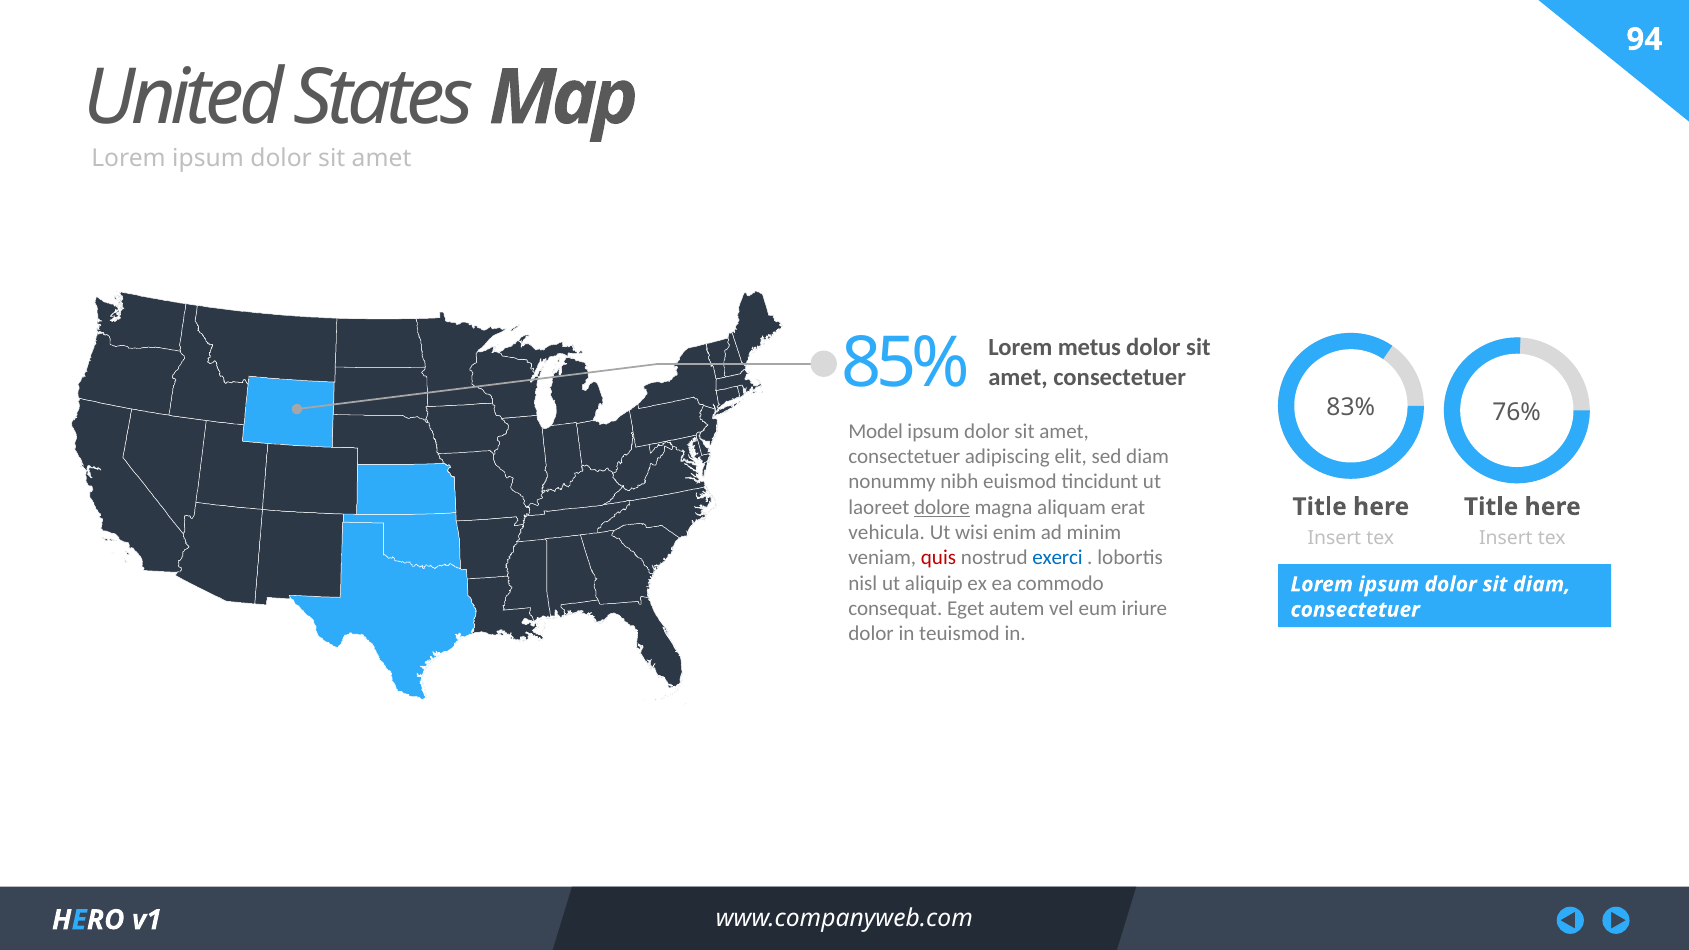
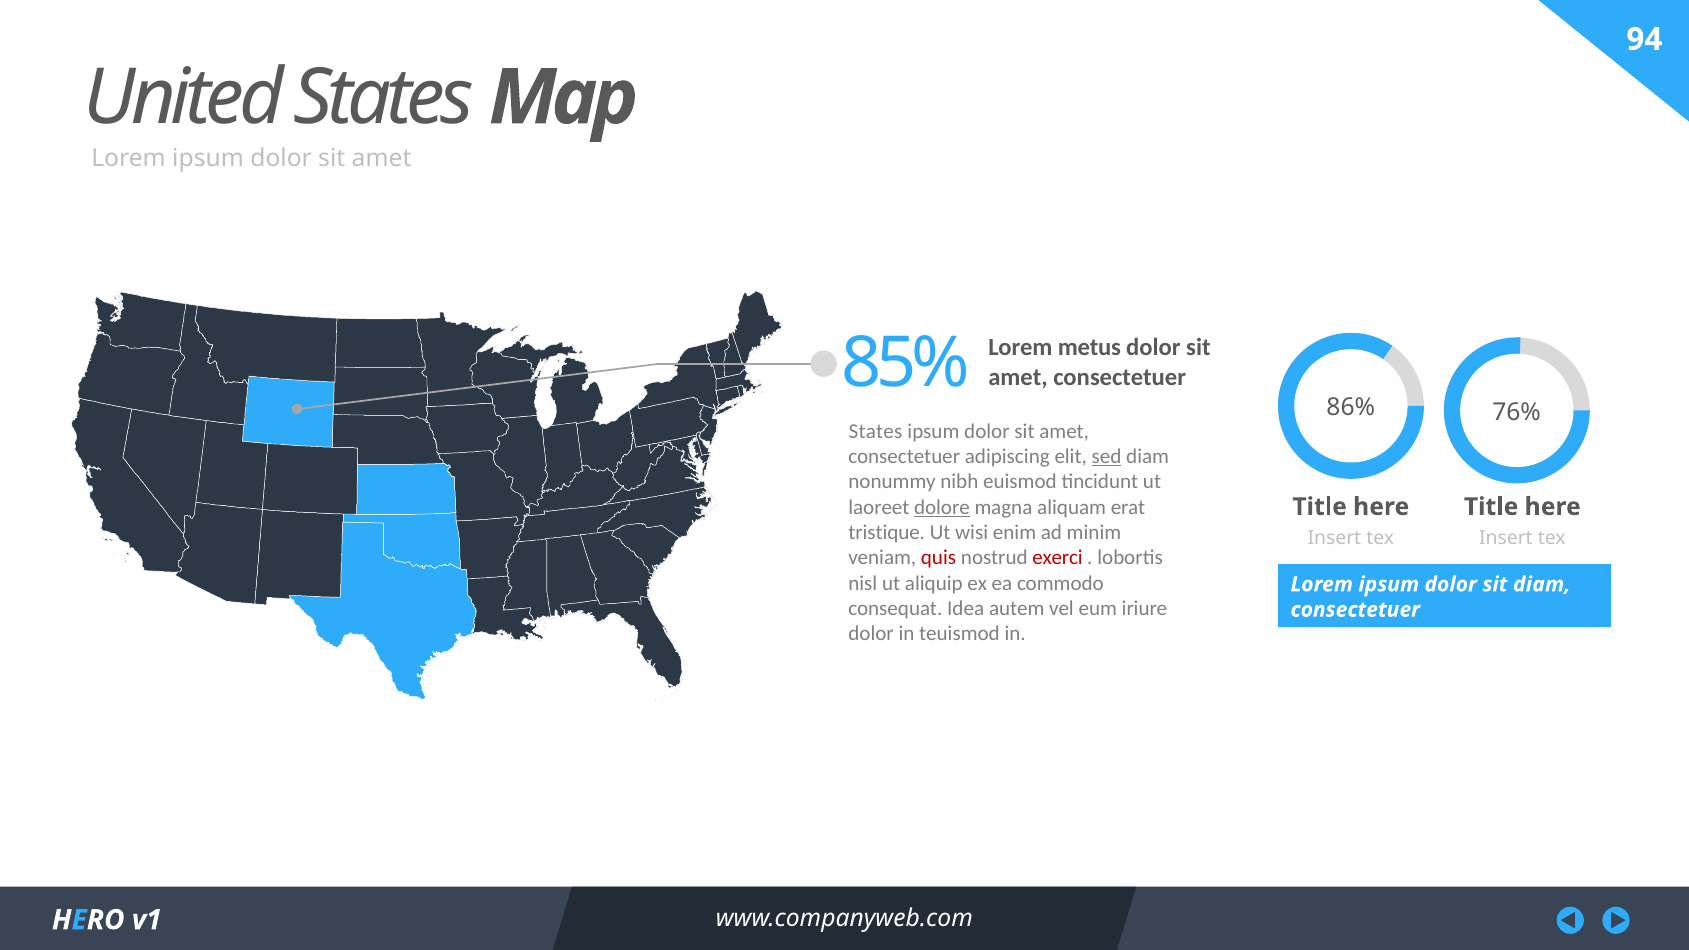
83%: 83% -> 86%
Model at (876, 431): Model -> States
sed underline: none -> present
vehicula: vehicula -> tristique
exerci colour: blue -> red
Eget: Eget -> Idea
